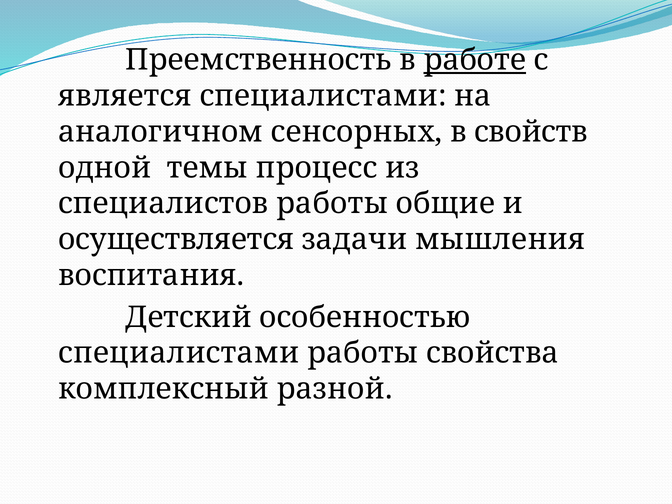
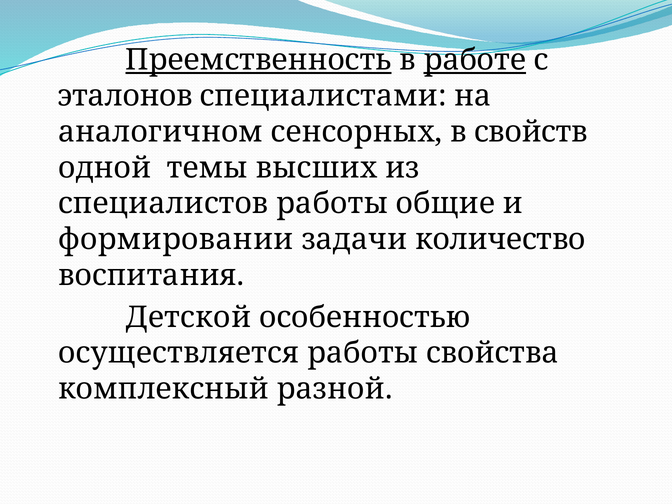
Преемственность underline: none -> present
является: является -> эталонов
процесс: процесс -> высших
осуществляется: осуществляется -> формировании
мышления: мышления -> количество
Детский: Детский -> Детской
специалистами at (179, 353): специалистами -> осуществляется
